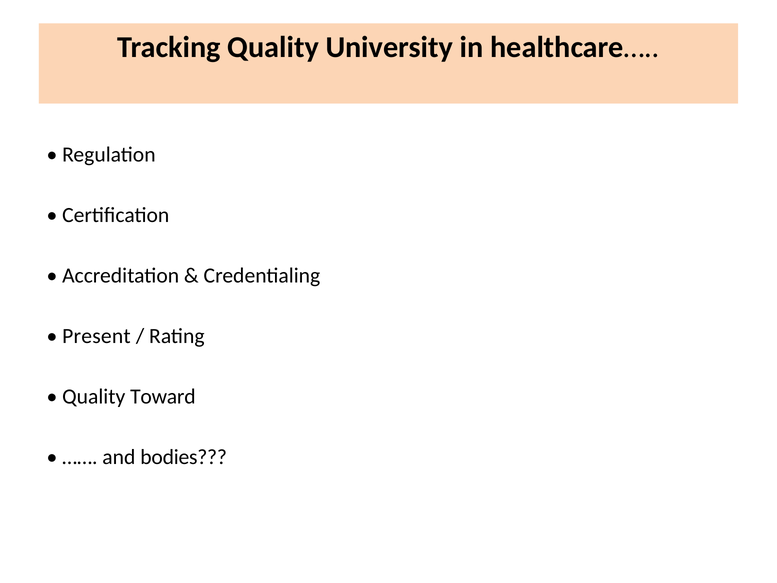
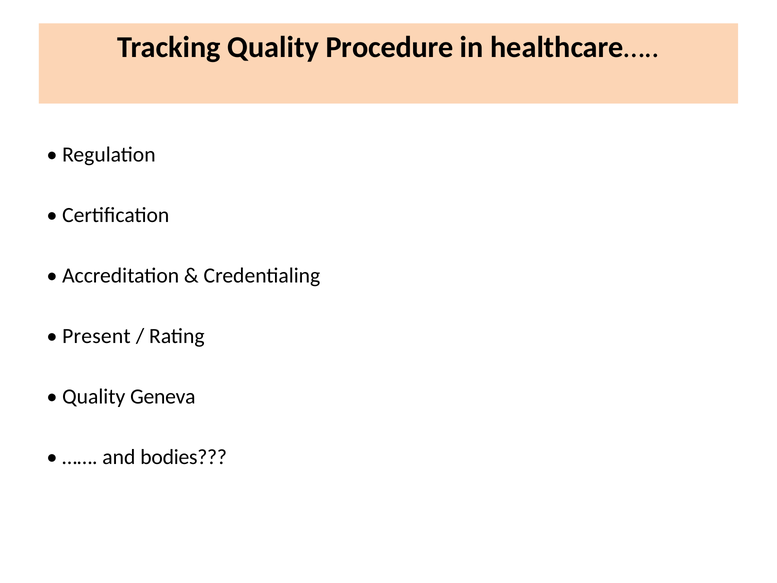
University: University -> Procedure
Toward: Toward -> Geneva
